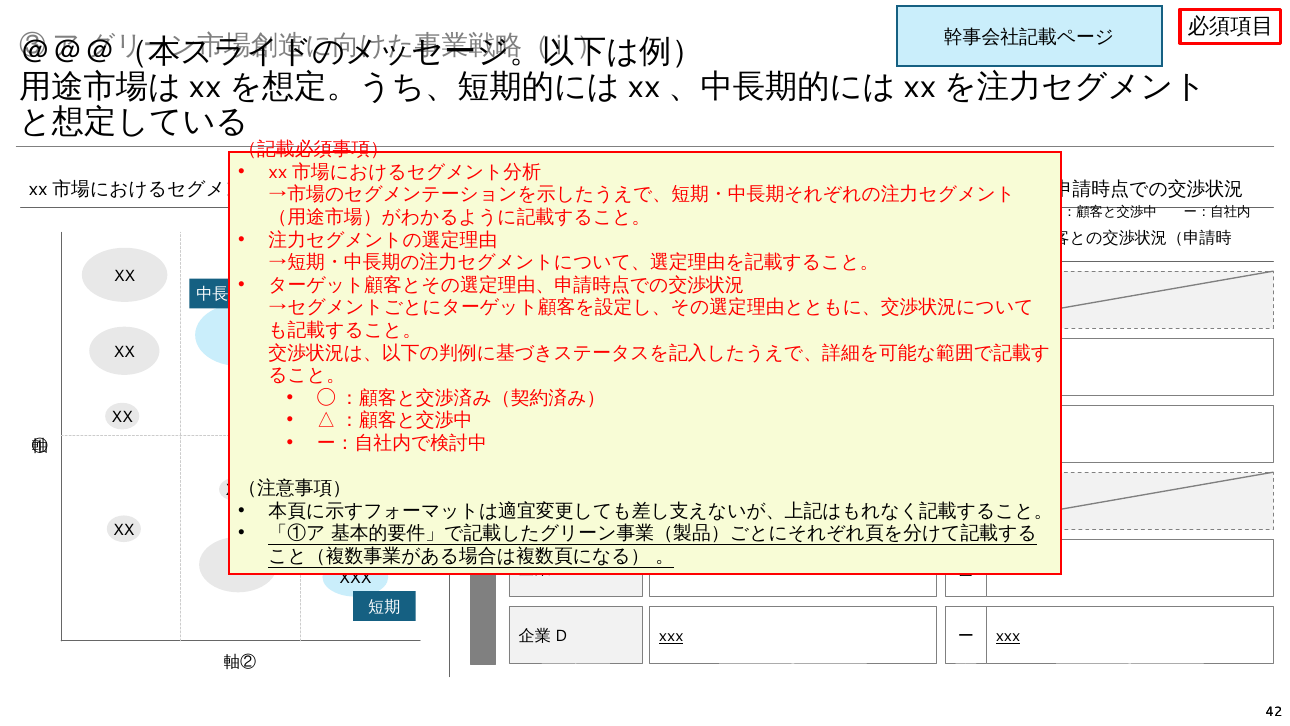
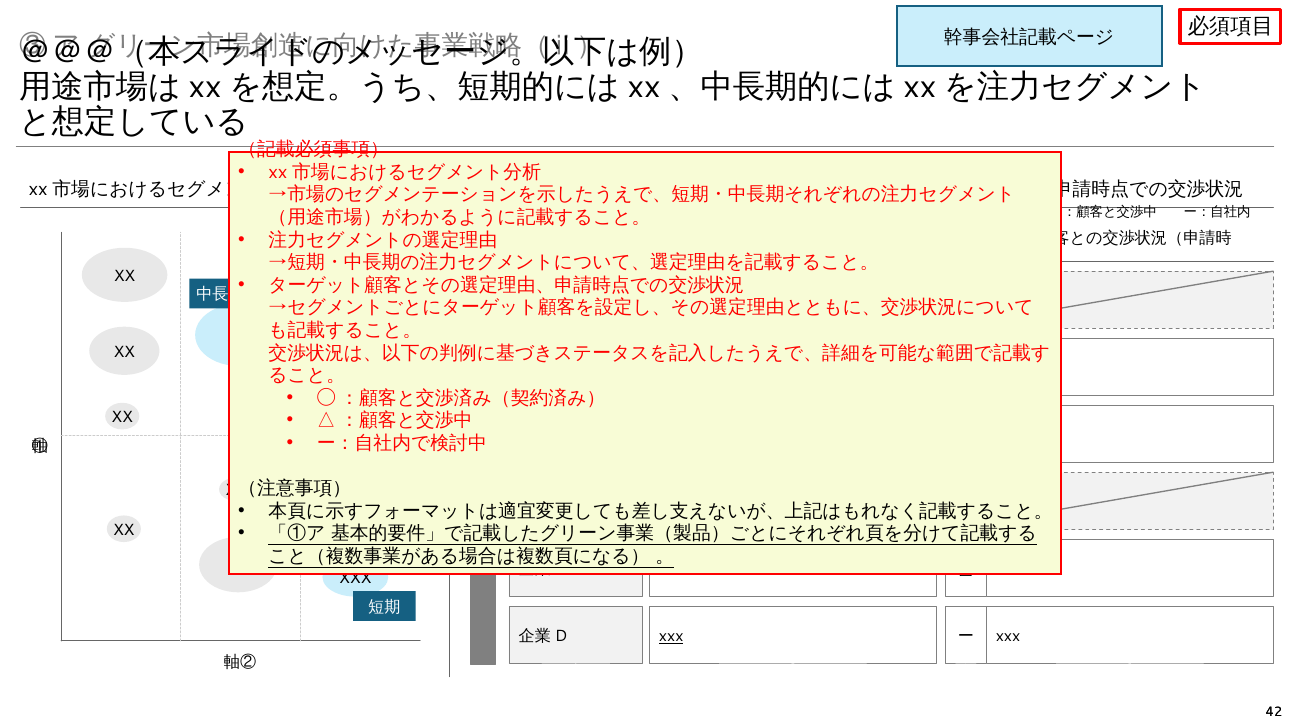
xxx at (1008, 636) underline: present -> none
